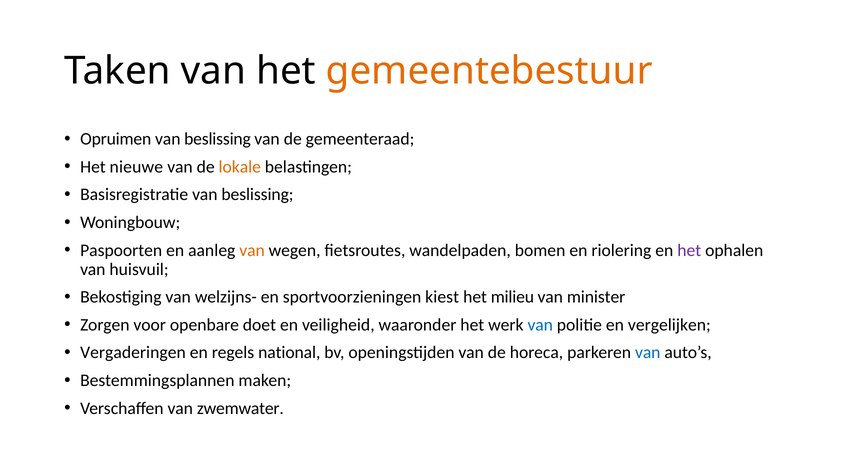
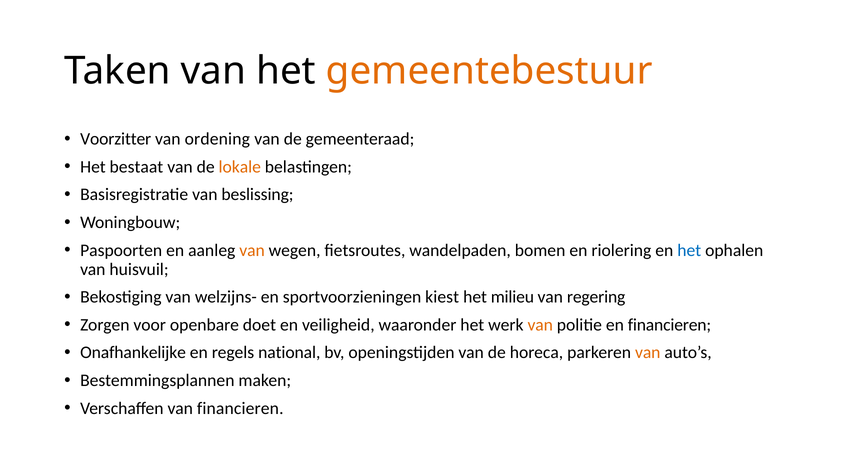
Opruimen: Opruimen -> Voorzitter
beslissing at (217, 139): beslissing -> ordening
nieuwe: nieuwe -> bestaat
het at (689, 250) colour: purple -> blue
minister: minister -> regering
van at (540, 325) colour: blue -> orange
en vergelijken: vergelijken -> financieren
Vergaderingen: Vergaderingen -> Onafhankelijke
van at (648, 352) colour: blue -> orange
van zwemwater: zwemwater -> financieren
